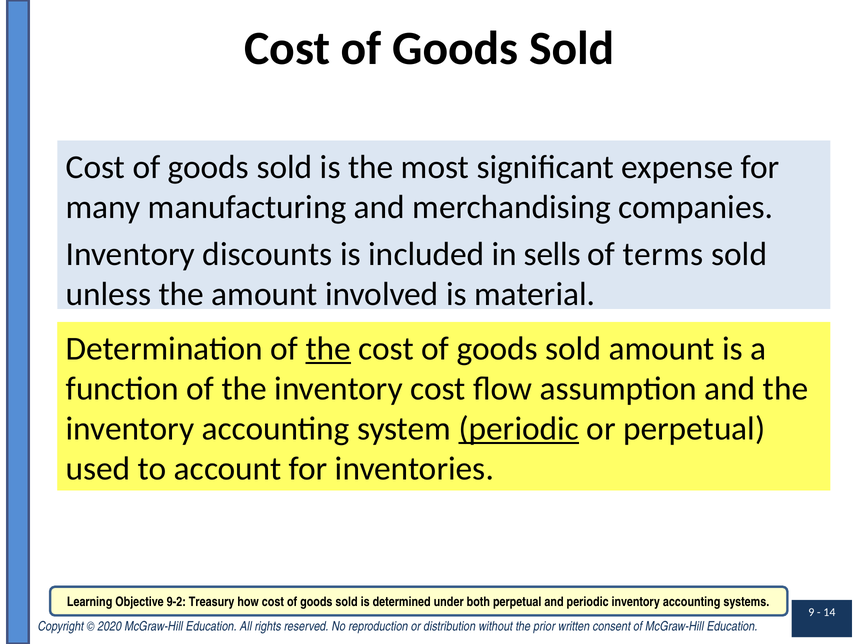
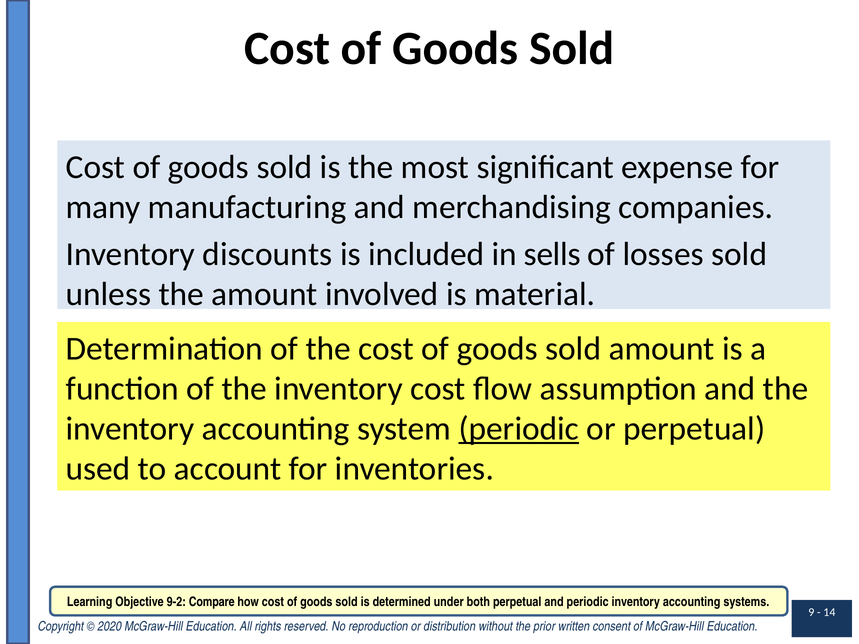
terms: terms -> losses
the at (328, 349) underline: present -> none
Treasury: Treasury -> Compare
